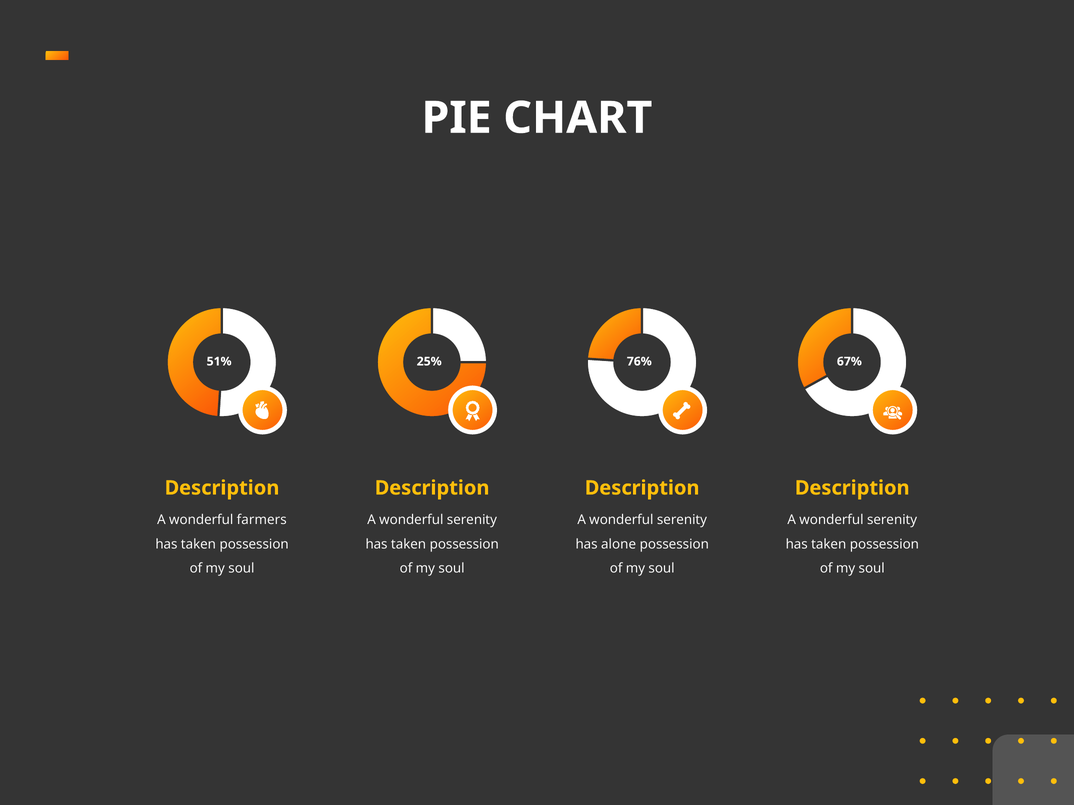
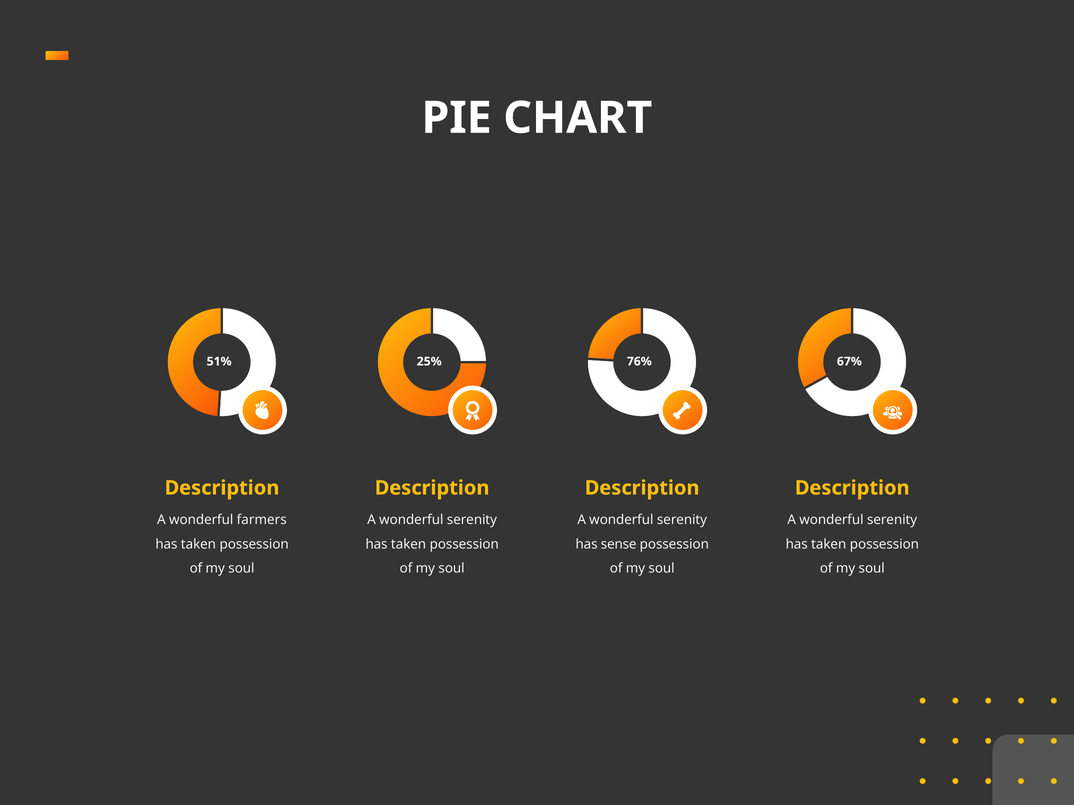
alone: alone -> sense
